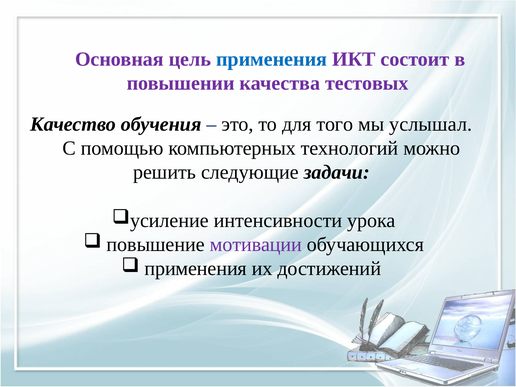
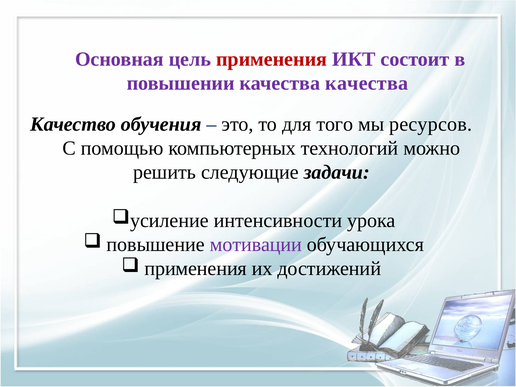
применения at (272, 59) colour: blue -> red
качества тестовых: тестовых -> качества
услышал: услышал -> ресурсов
